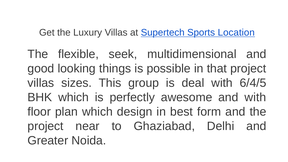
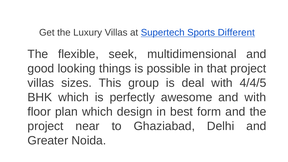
Location: Location -> Different
6/4/5: 6/4/5 -> 4/4/5
